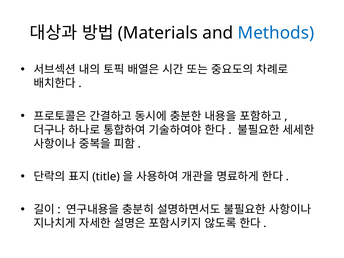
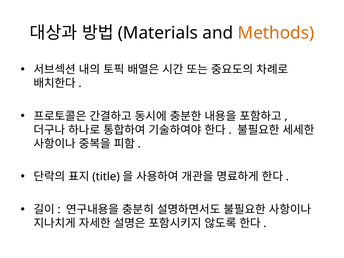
Methods colour: blue -> orange
